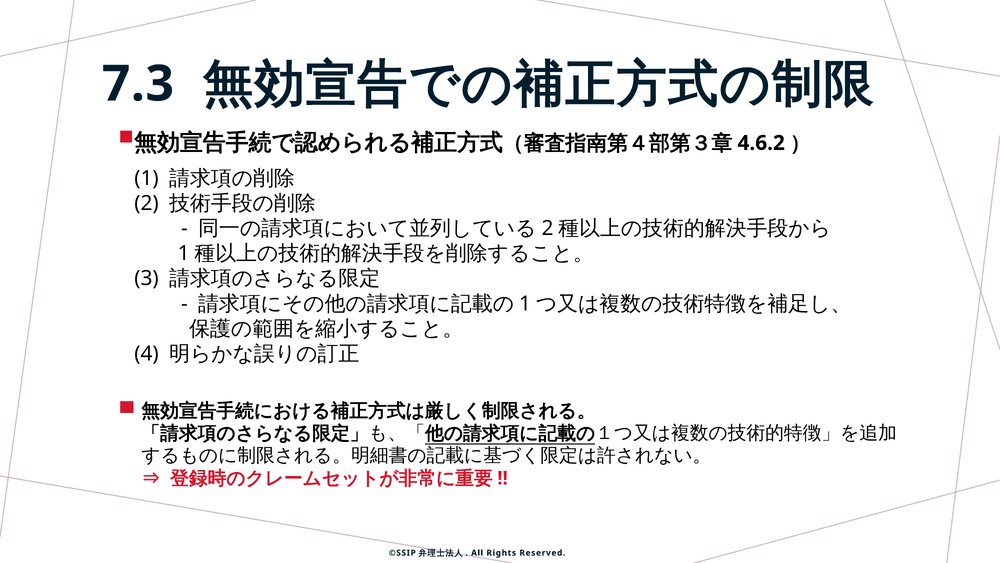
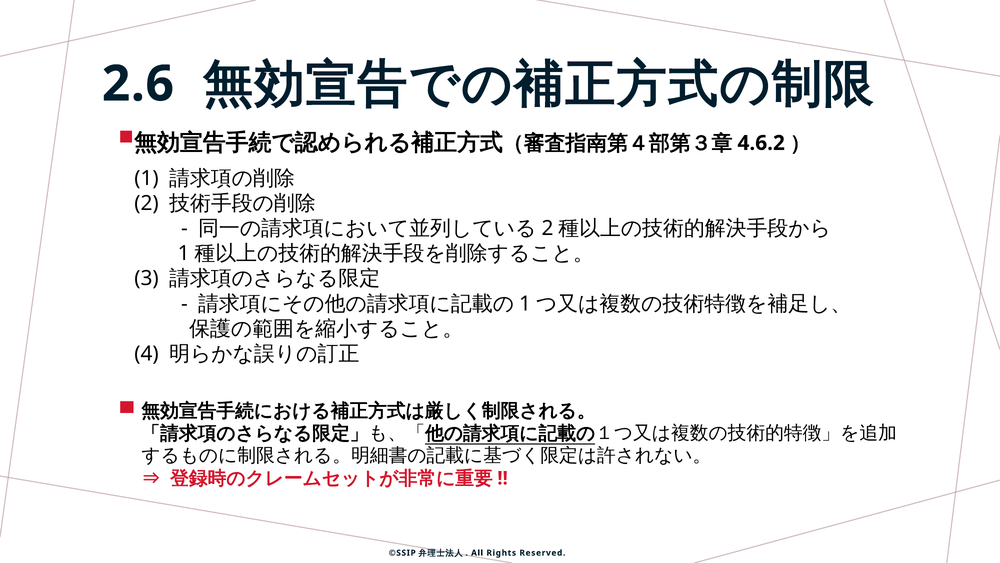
7.3: 7.3 -> 2.6
